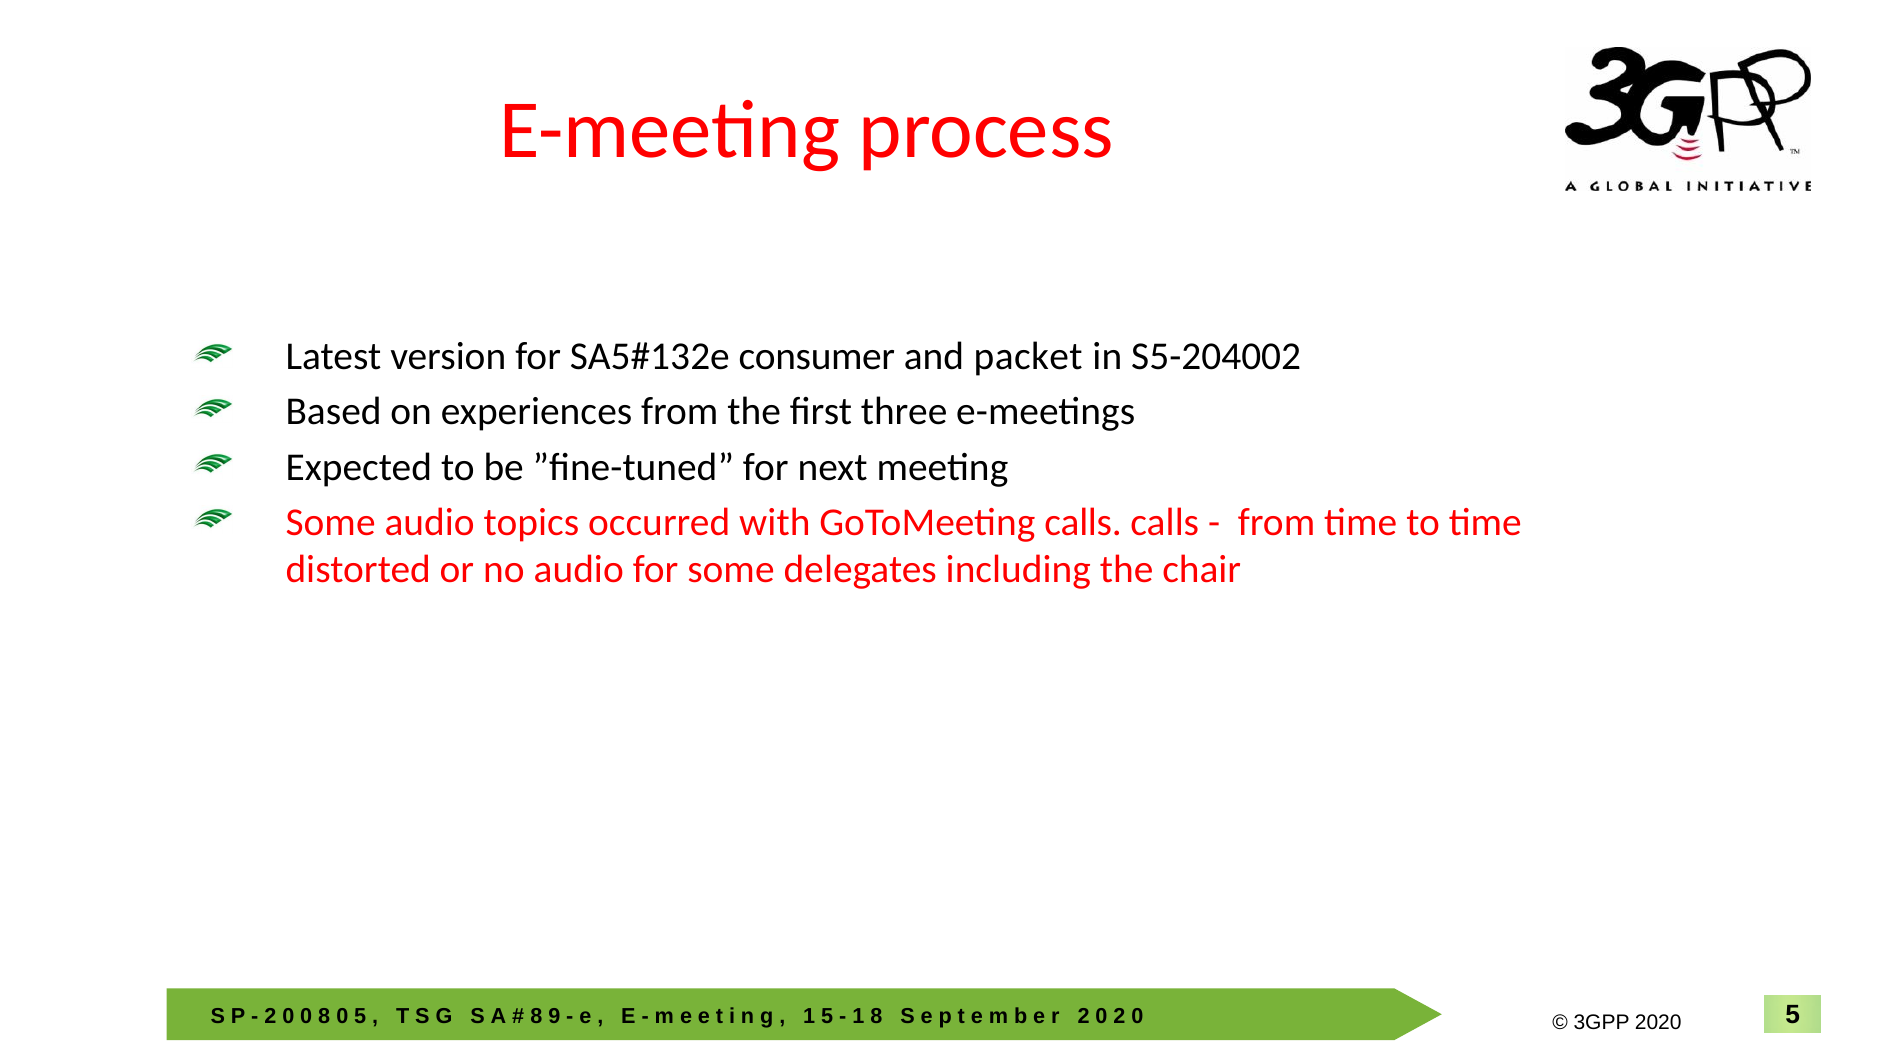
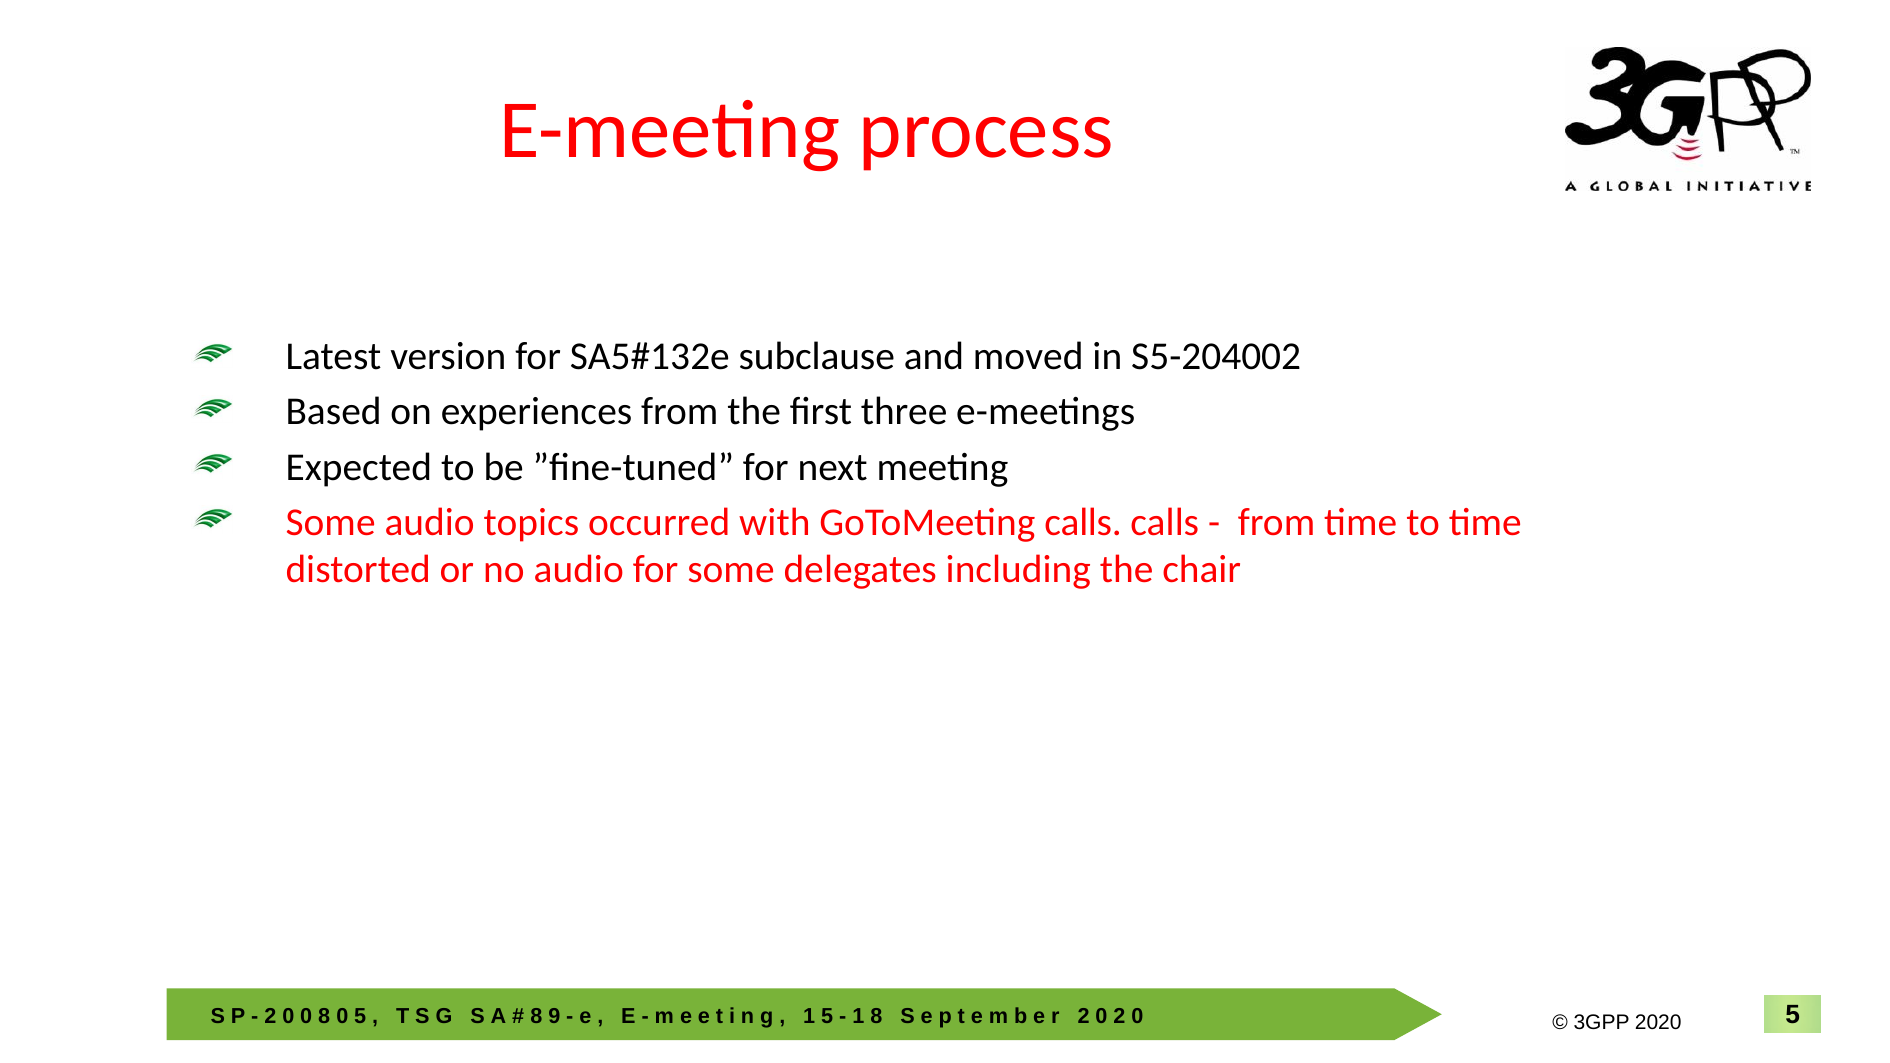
consumer: consumer -> subclause
packet: packet -> moved
